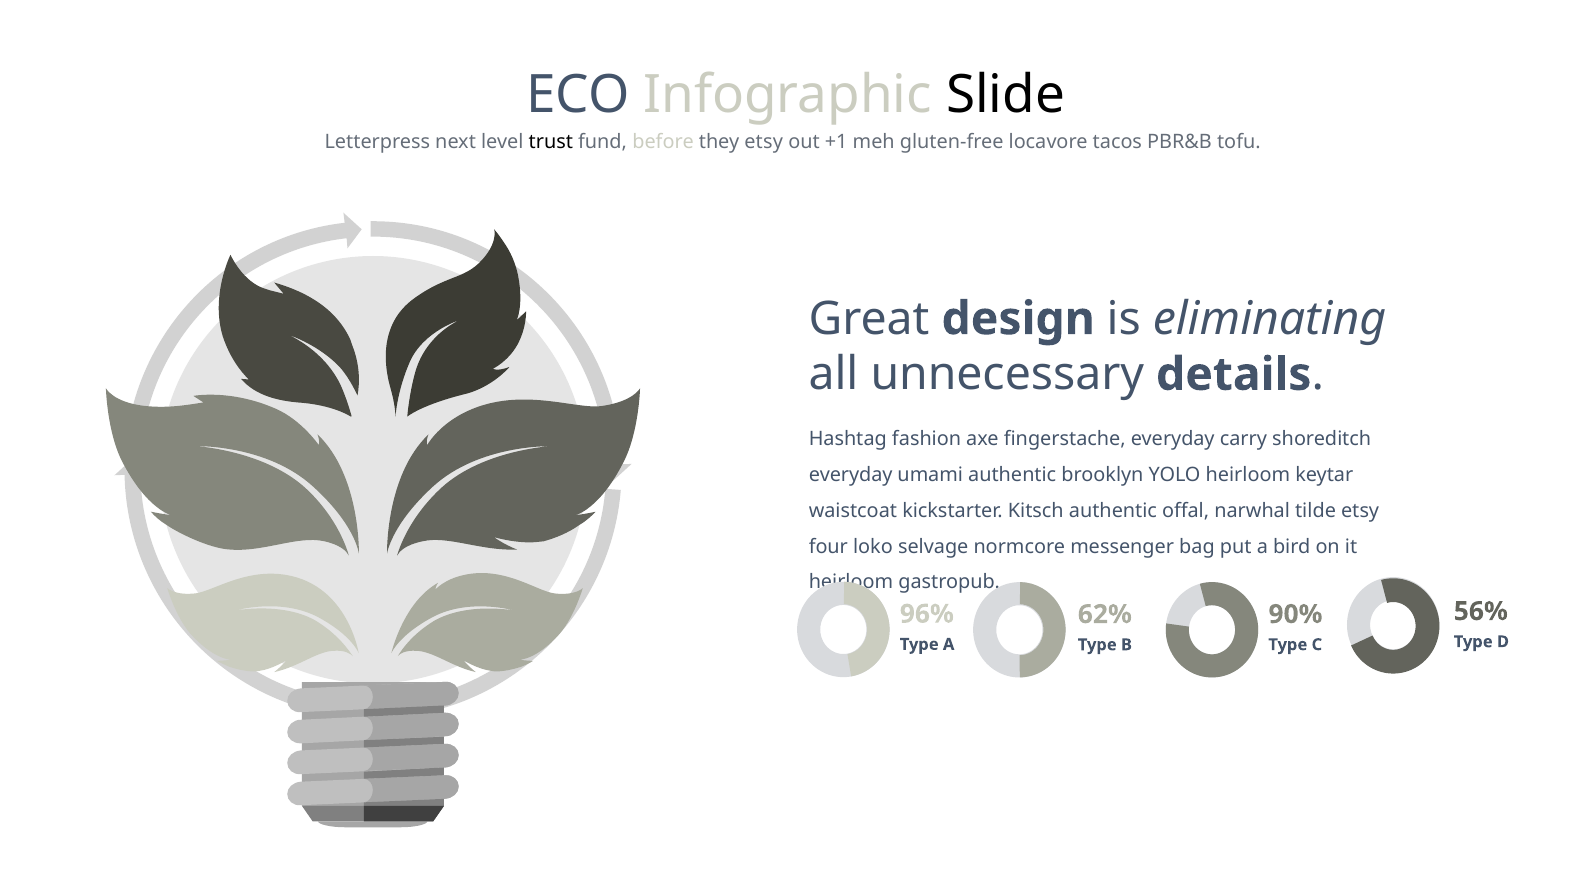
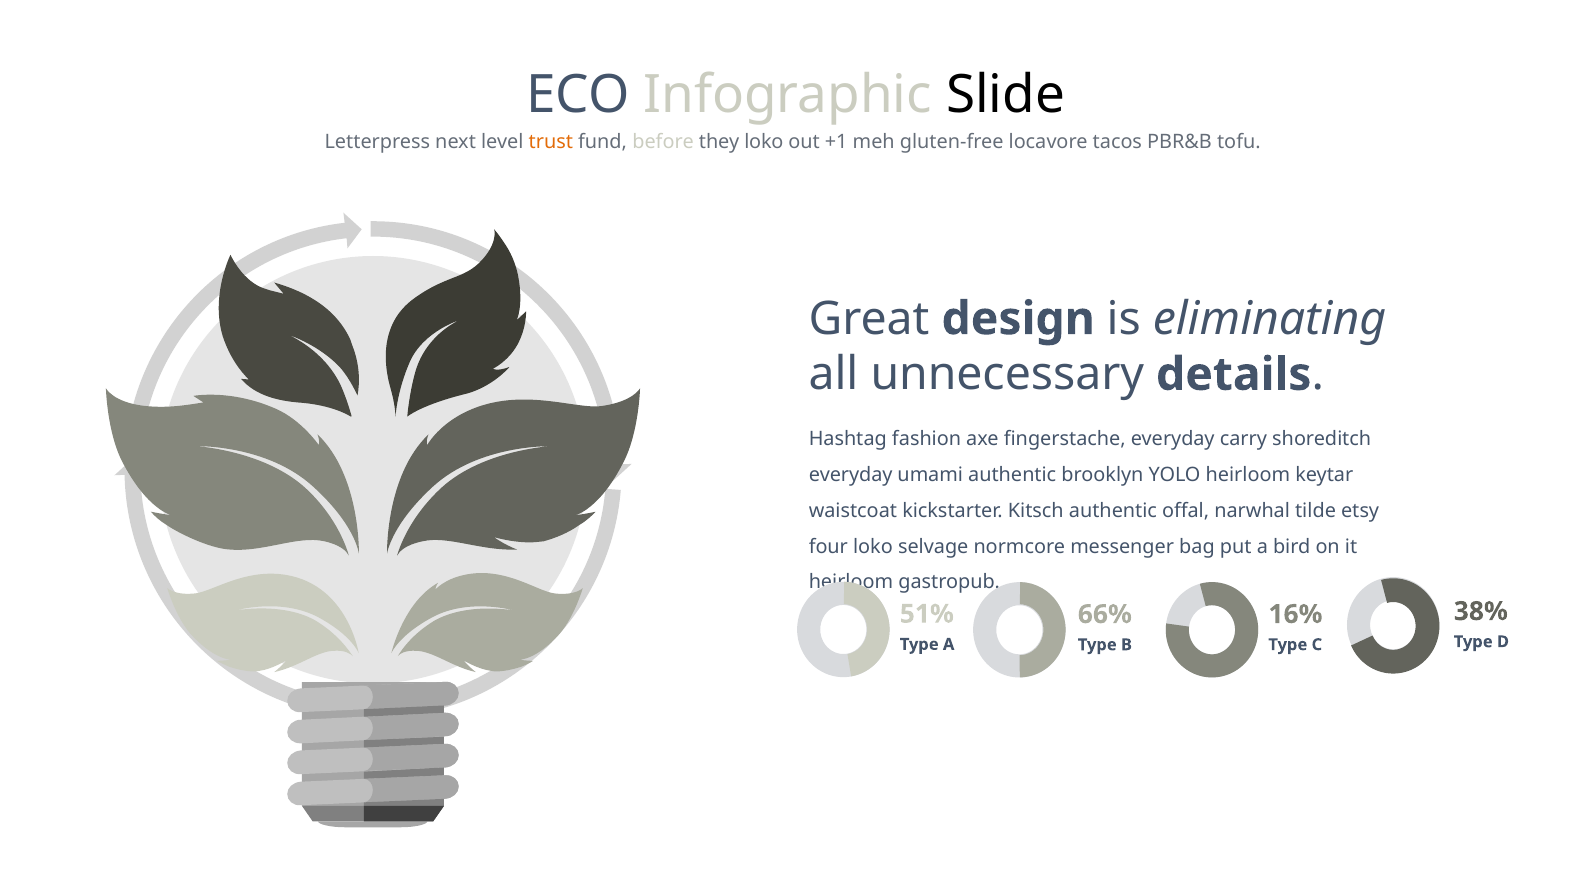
trust colour: black -> orange
they etsy: etsy -> loko
56%: 56% -> 38%
96%: 96% -> 51%
62%: 62% -> 66%
90%: 90% -> 16%
